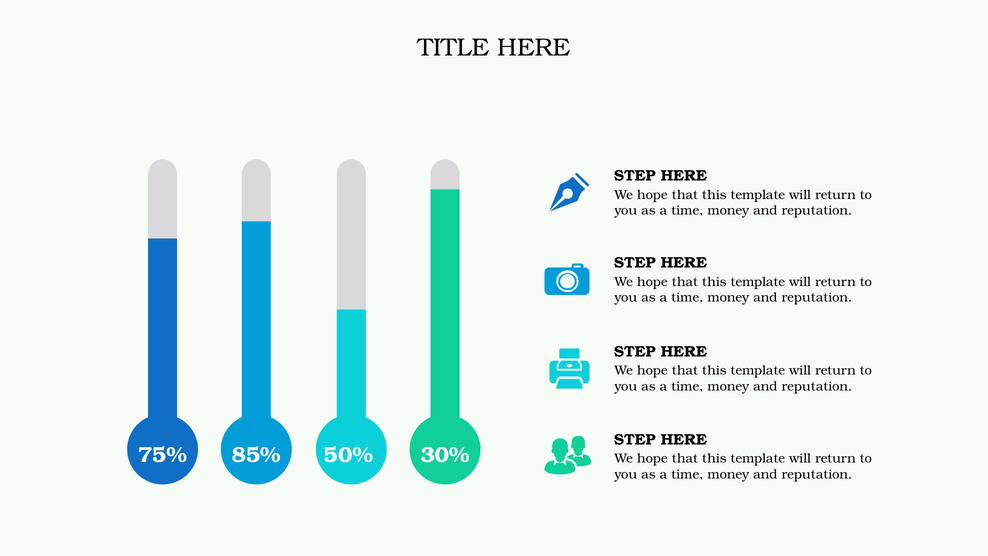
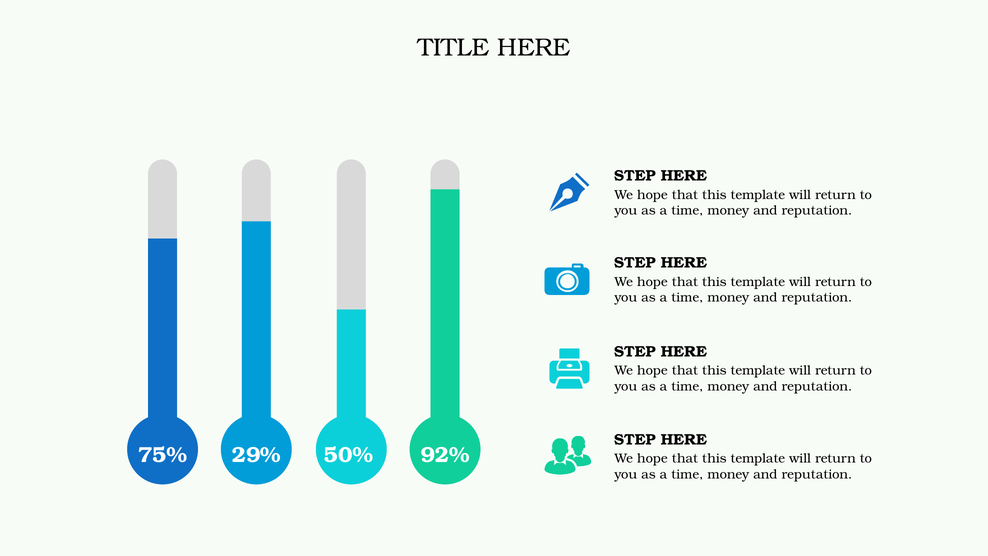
85%: 85% -> 29%
30%: 30% -> 92%
